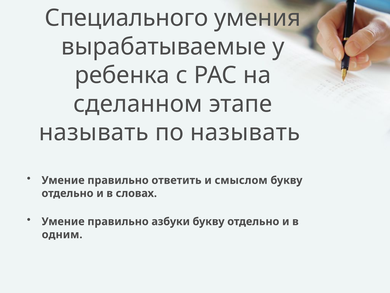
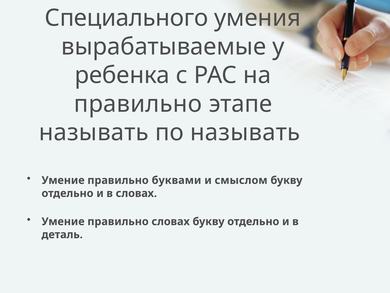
сделанном at (138, 104): сделанном -> правильно
ответить: ответить -> буквами
правильно азбуки: азбуки -> словах
одним: одним -> деталь
